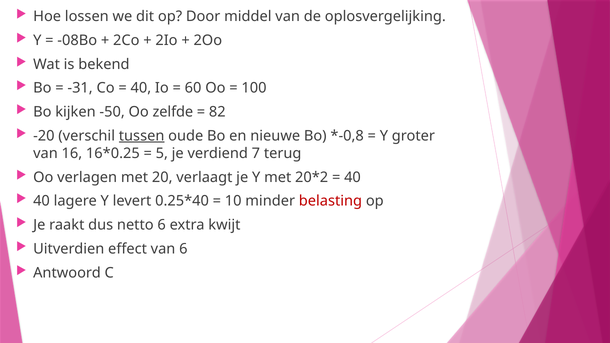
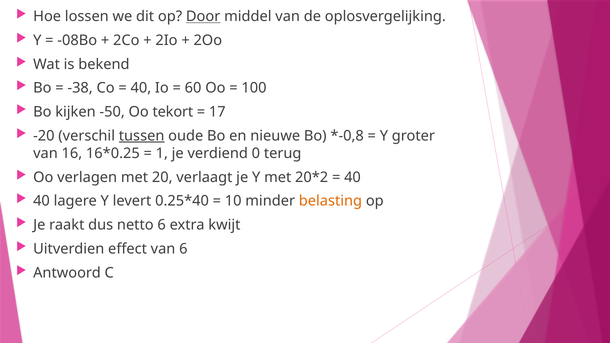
Door underline: none -> present
-31: -31 -> -38
zelfde: zelfde -> tekort
82: 82 -> 17
5: 5 -> 1
7: 7 -> 0
belasting colour: red -> orange
